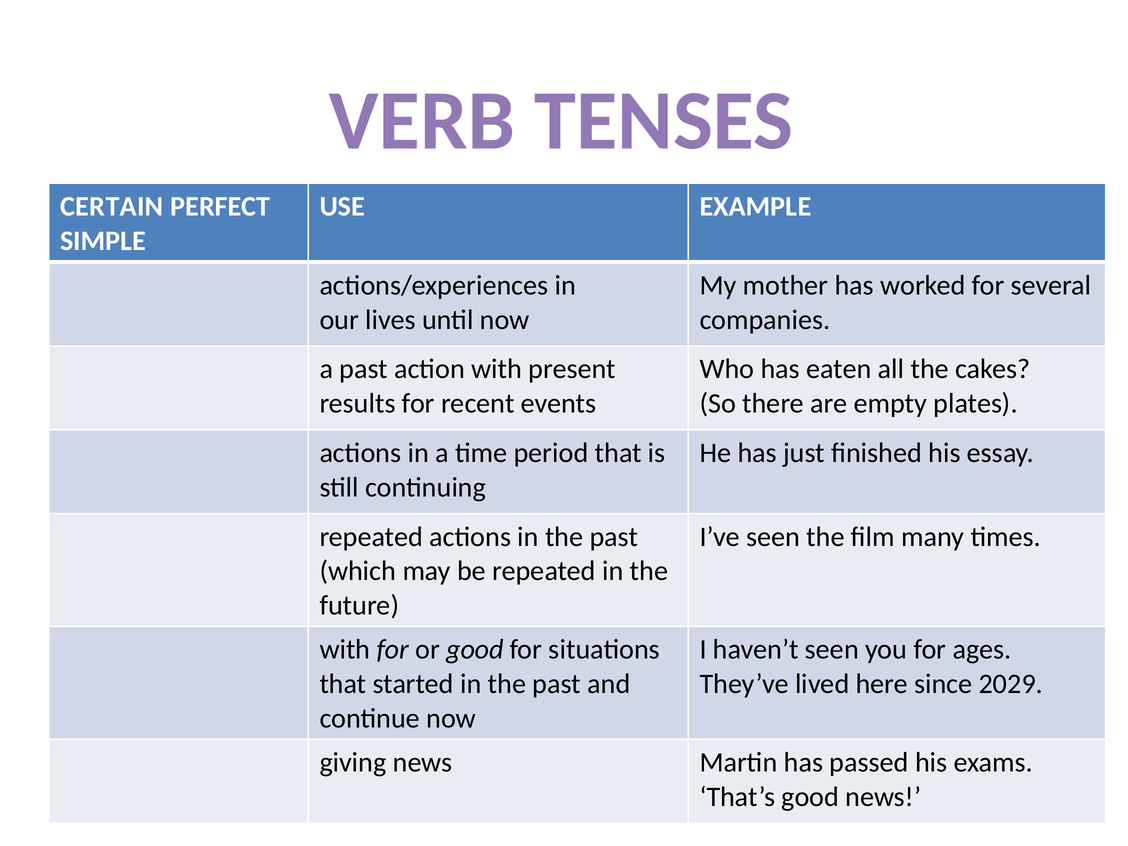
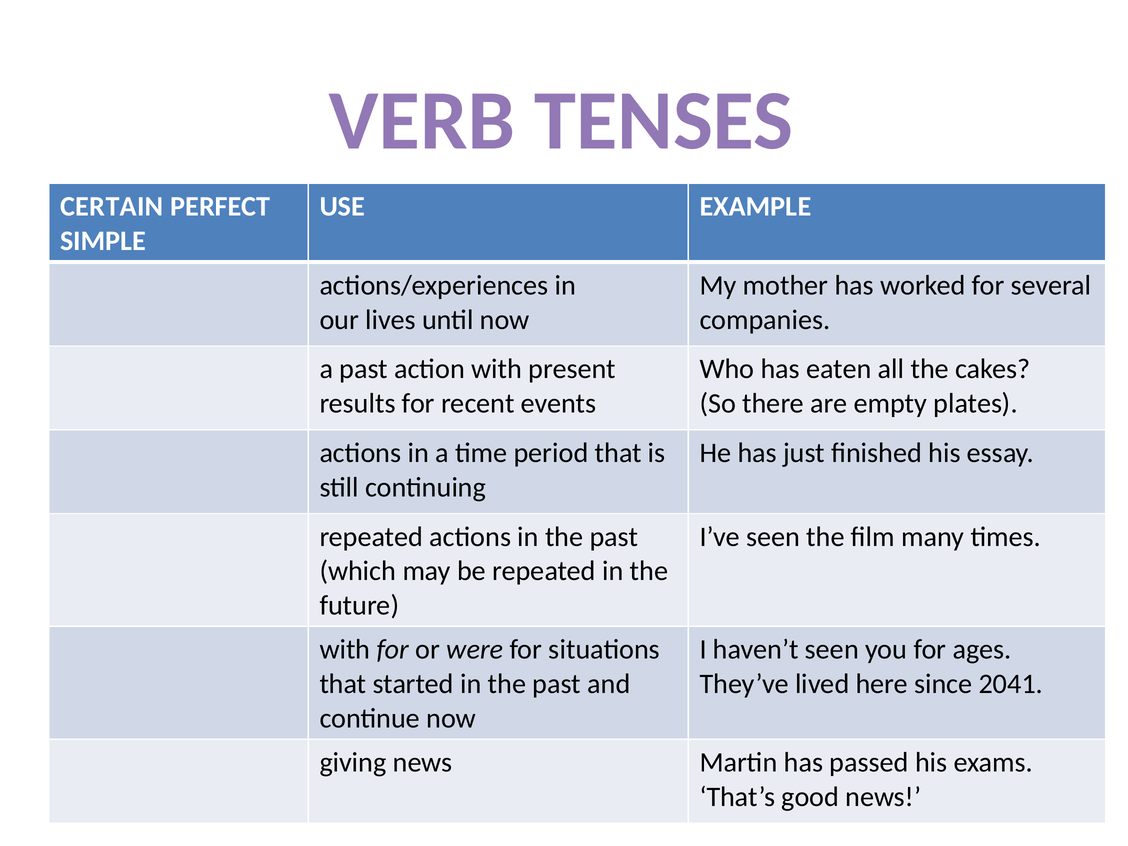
or good: good -> were
2029: 2029 -> 2041
